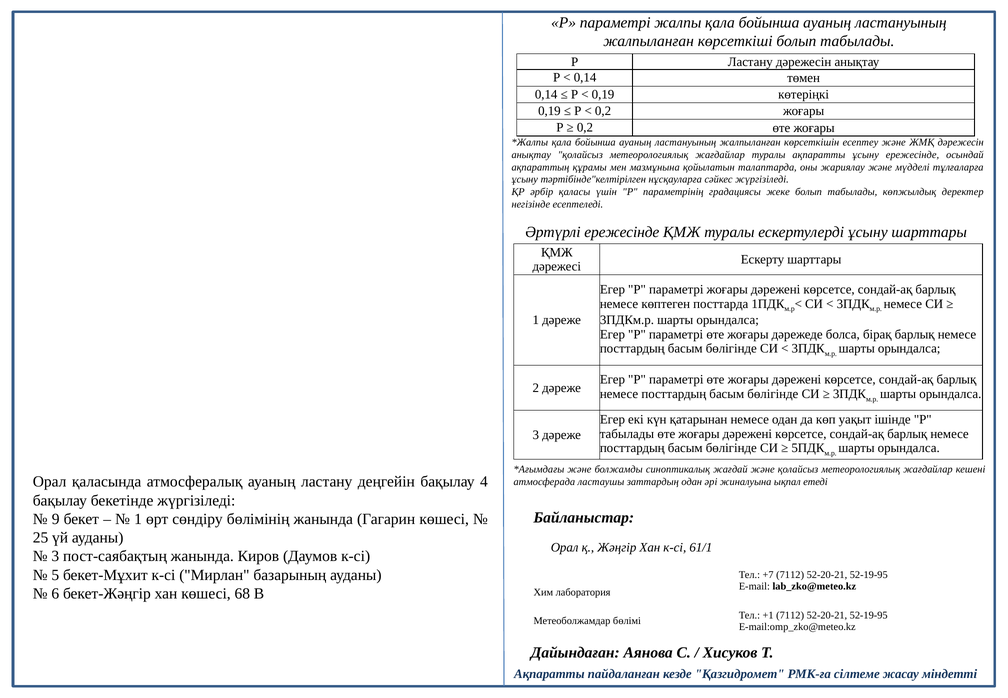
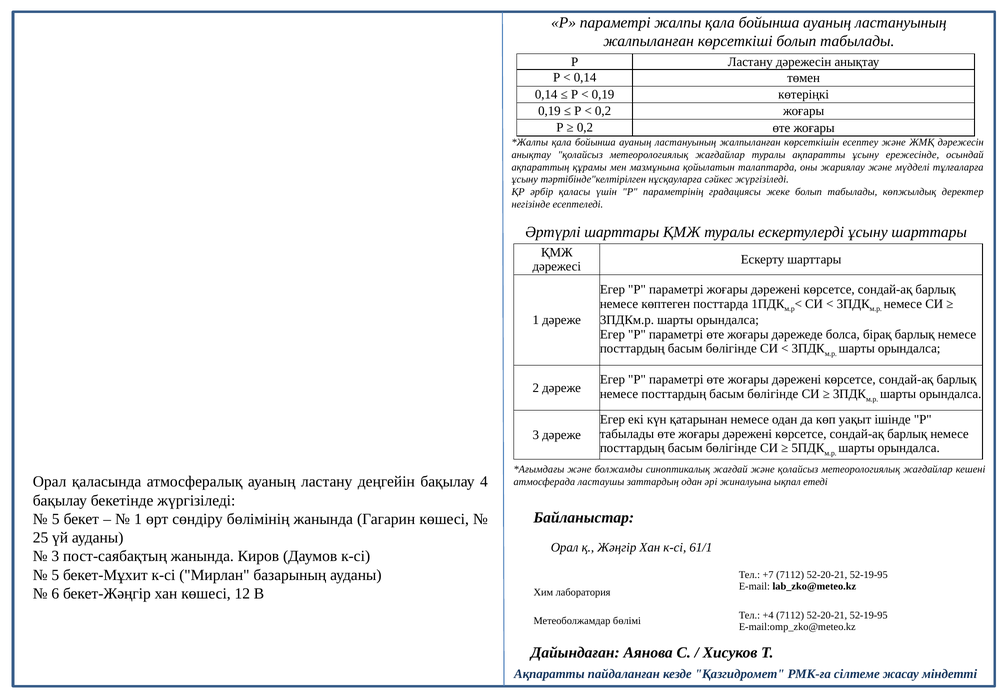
Әртүрлі ережесінде: ережесінде -> шарттары
9 at (56, 519): 9 -> 5
68: 68 -> 12
+1: +1 -> +4
